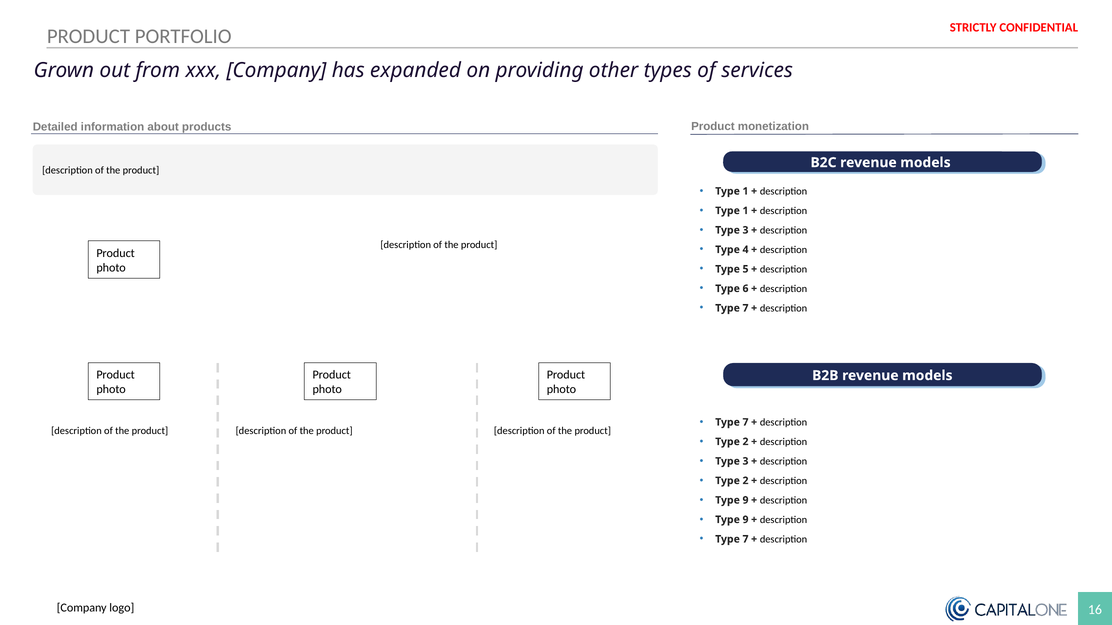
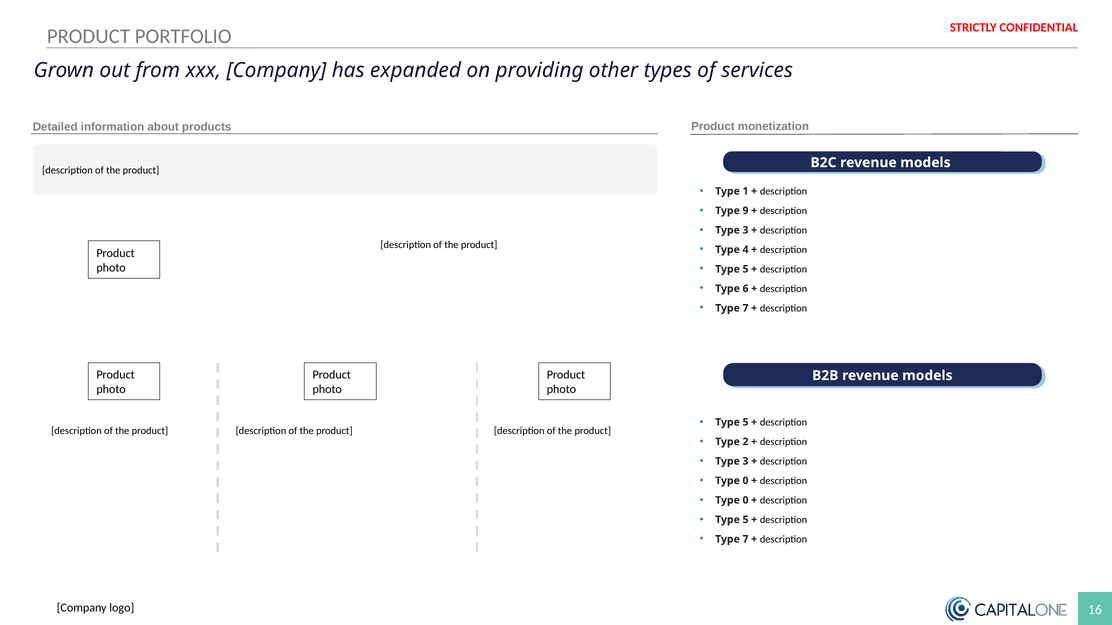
1 at (746, 211): 1 -> 9
7 at (746, 423): 7 -> 5
2 at (746, 481): 2 -> 0
9 at (746, 501): 9 -> 0
9 at (746, 520): 9 -> 5
